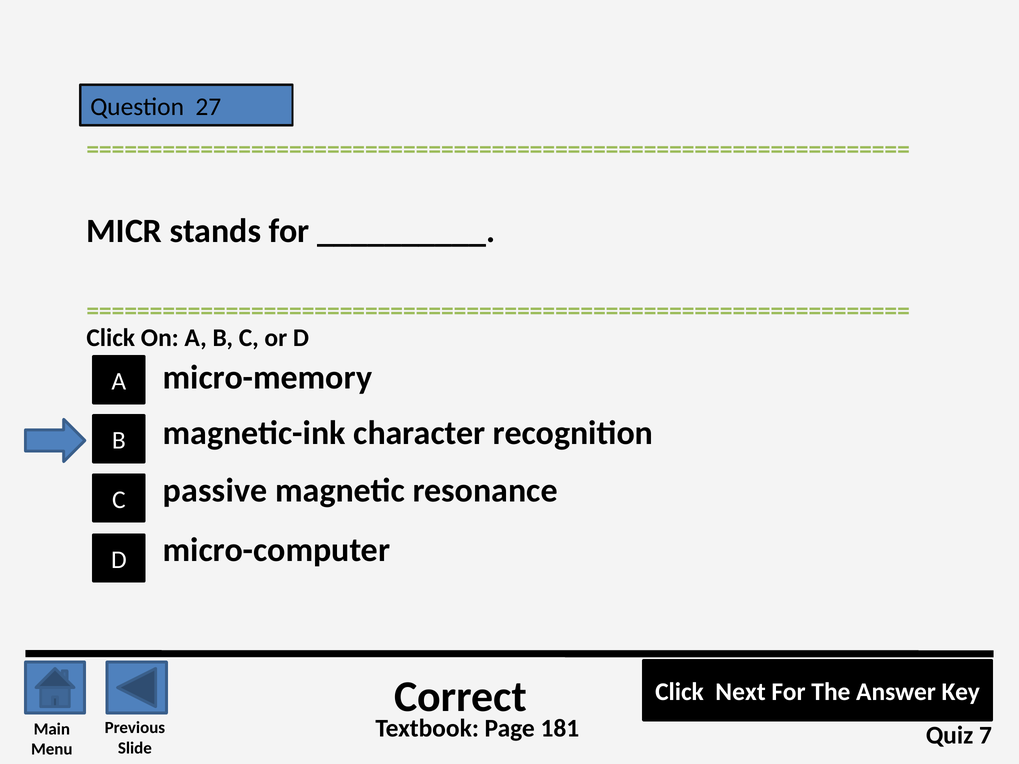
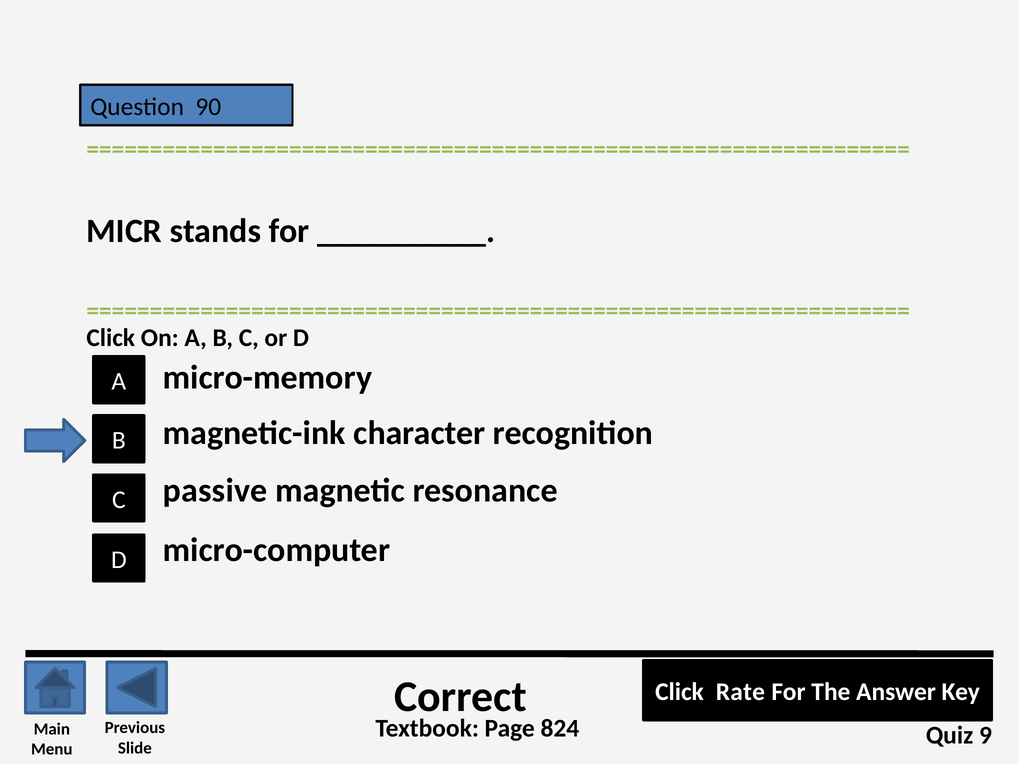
27: 27 -> 90
Next: Next -> Rate
181: 181 -> 824
7: 7 -> 9
